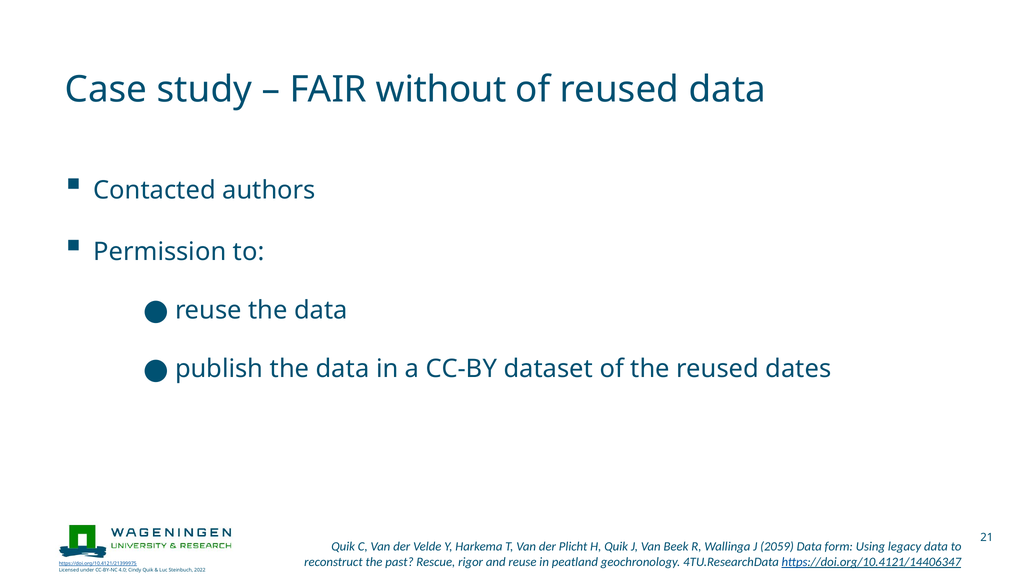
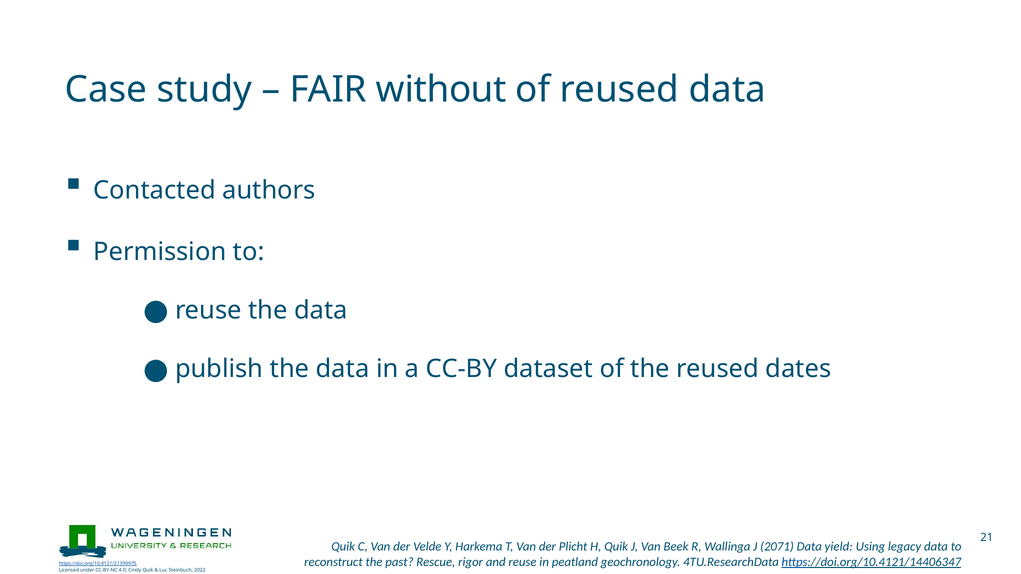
2059: 2059 -> 2071
form: form -> yield
